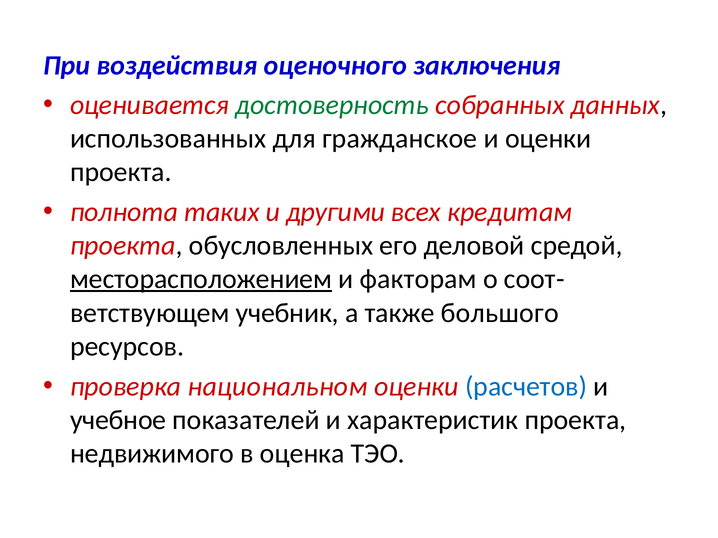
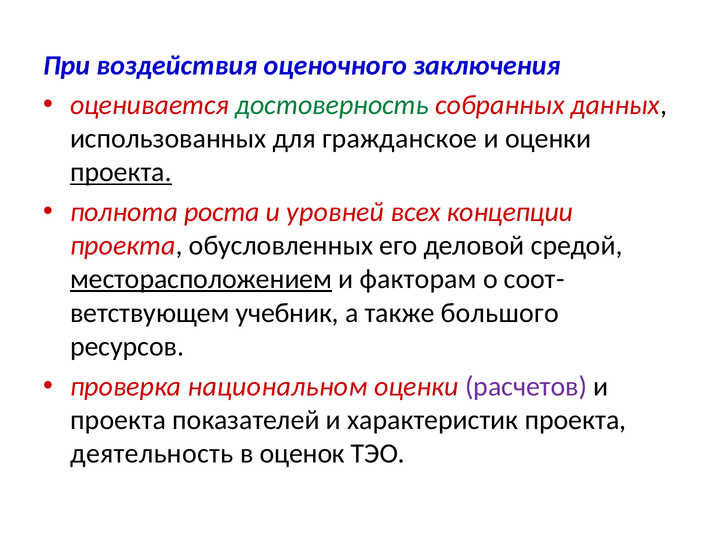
проекта at (121, 172) underline: none -> present
таких: таких -> роста
другими: другими -> уровней
кредитам: кредитам -> концепции
расчетов colour: blue -> purple
учебное at (118, 420): учебное -> проекта
недвижимого: недвижимого -> деятельность
оценка: оценка -> оценок
